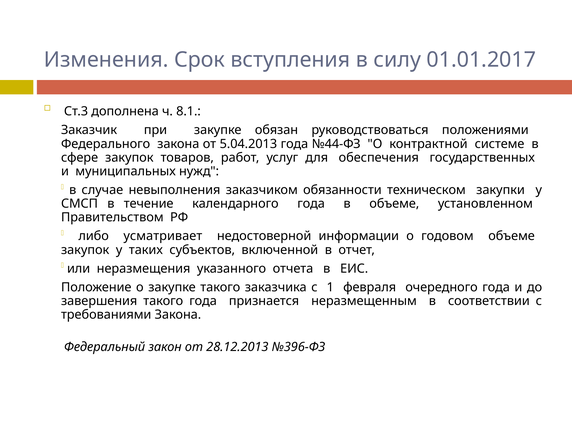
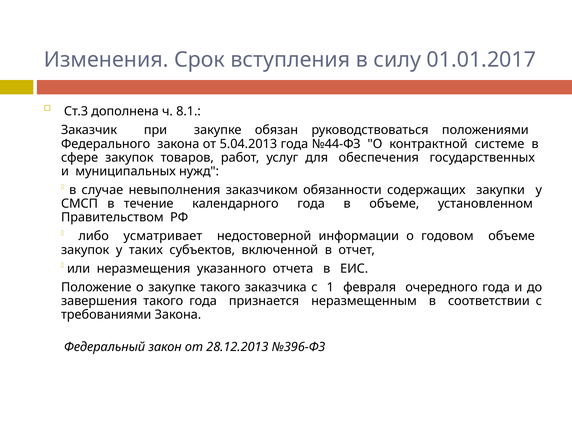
техническом: техническом -> содержащих
